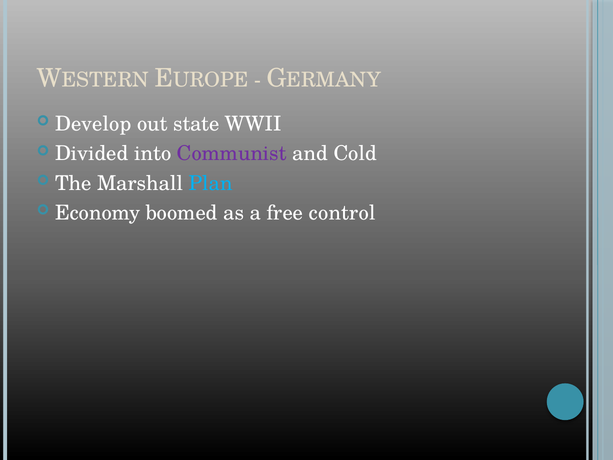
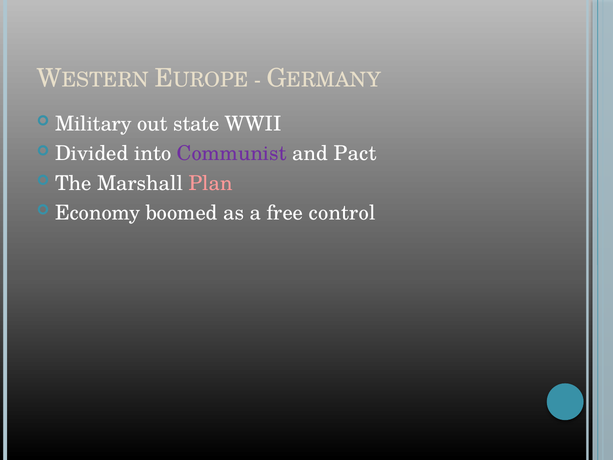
Develop: Develop -> Military
Cold: Cold -> Pact
Plan colour: light blue -> pink
